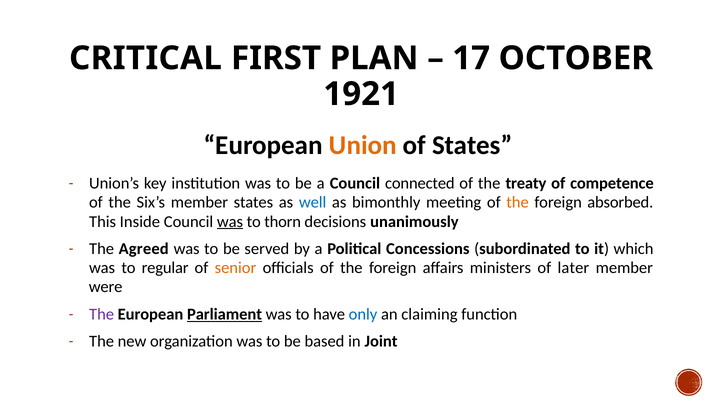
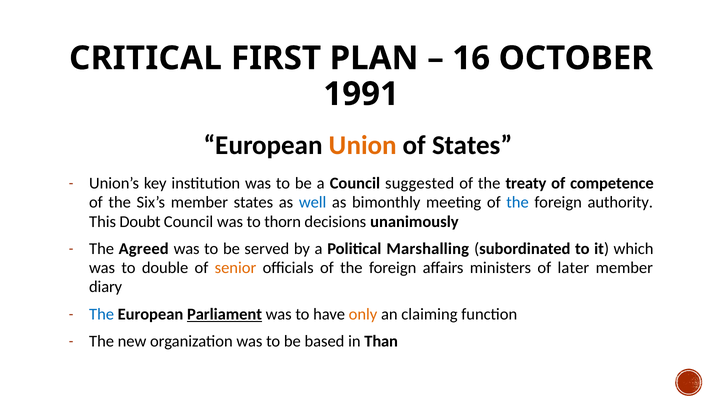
17: 17 -> 16
1921: 1921 -> 1991
connected: connected -> suggested
the at (518, 203) colour: orange -> blue
absorbed: absorbed -> authority
Inside: Inside -> Doubt
was at (230, 222) underline: present -> none
Concessions: Concessions -> Marshalling
regular: regular -> double
were: were -> diary
The at (102, 314) colour: purple -> blue
only colour: blue -> orange
Joint: Joint -> Than
